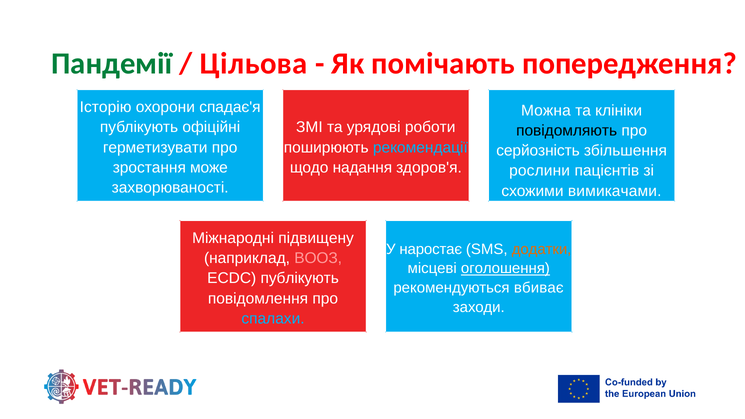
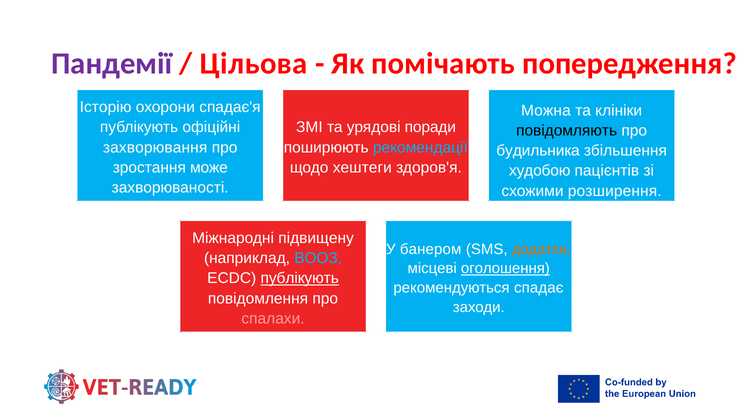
Пандемії colour: green -> purple
роботи: роботи -> поради
герметизувати: герметизувати -> захворювання
серйозність: серйозність -> будильника
надання: надання -> хештеги
рослини: рослини -> худобою
вимикачами: вимикачами -> розширення
наростає: наростає -> банером
ВООЗ colour: pink -> light blue
публікують at (300, 278) underline: none -> present
вбиває: вбиває -> спадає
спалахи colour: light blue -> pink
